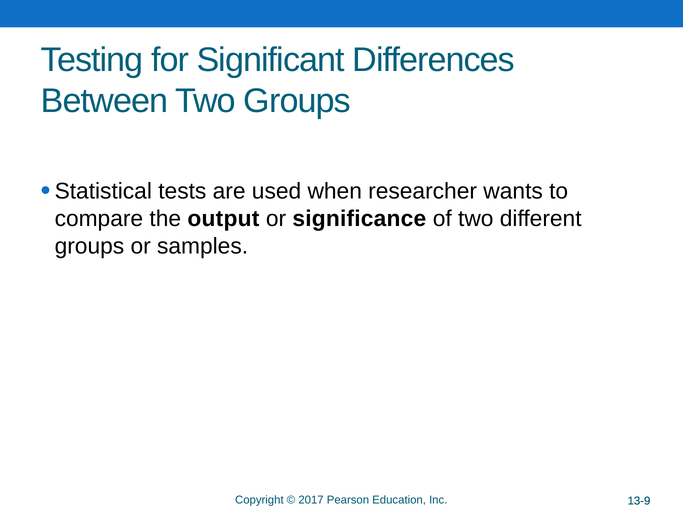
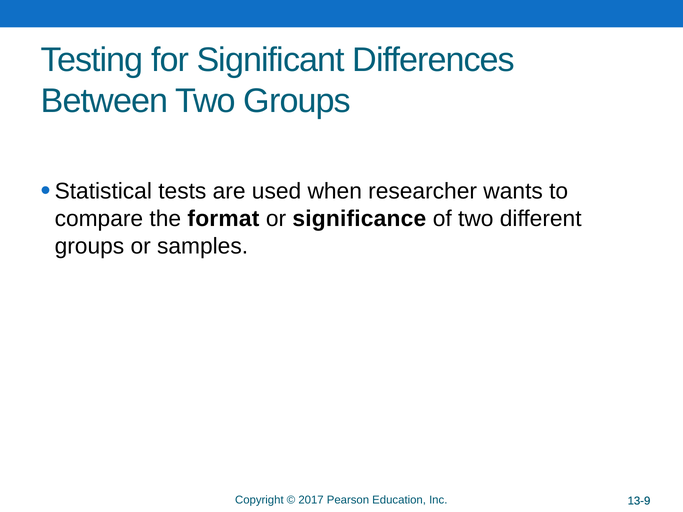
output: output -> format
